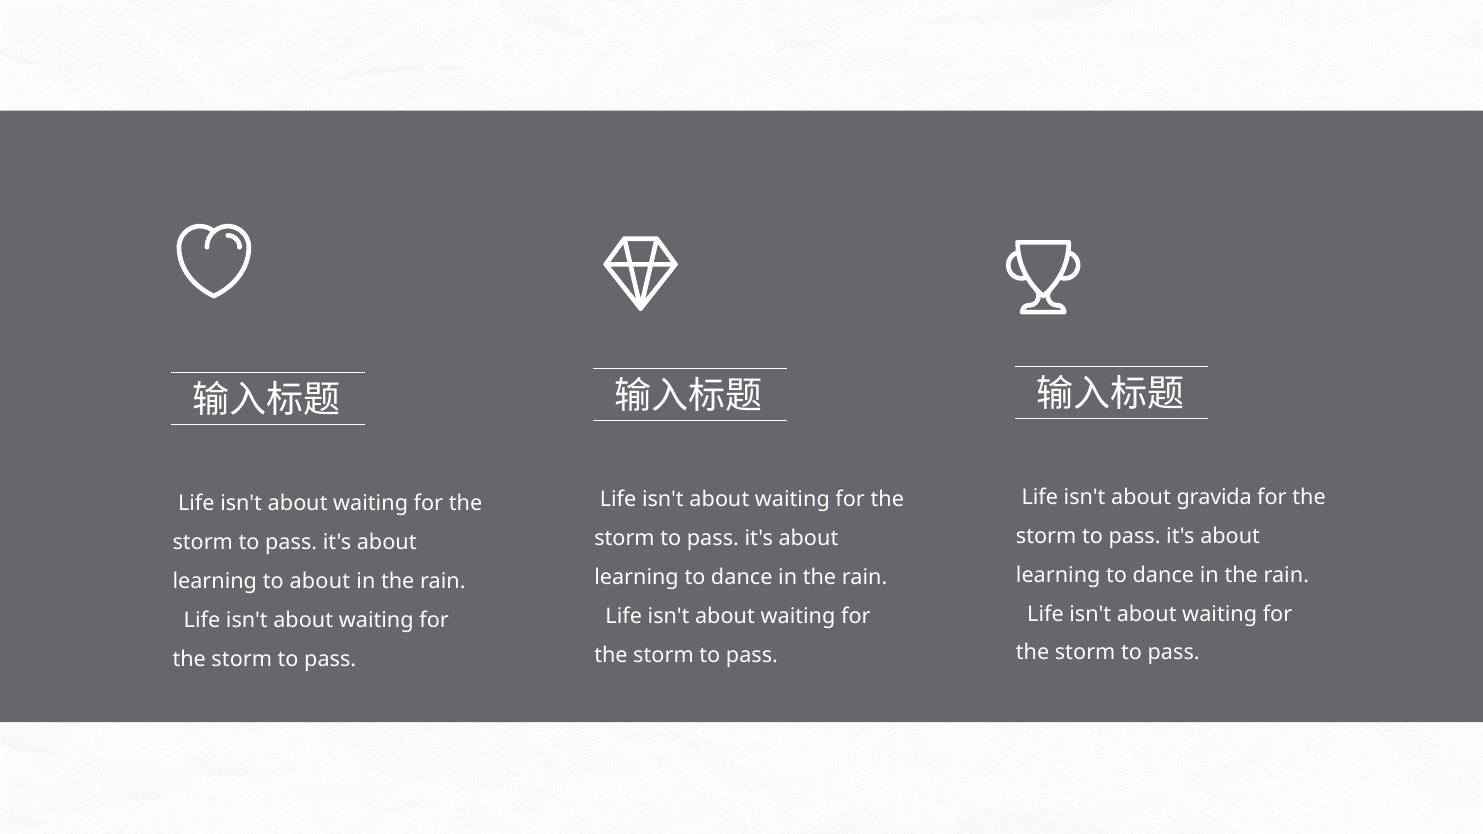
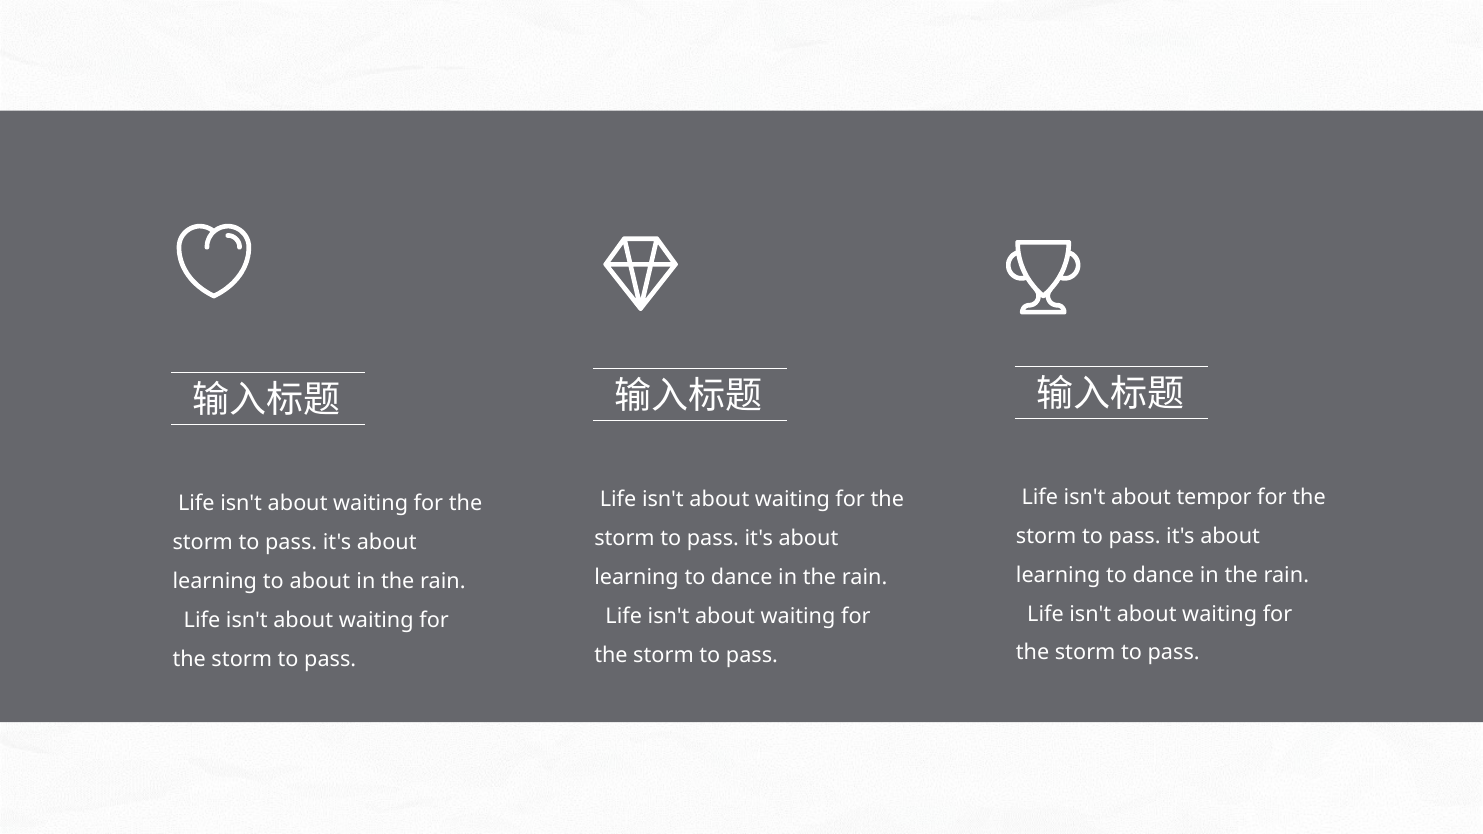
gravida: gravida -> tempor
